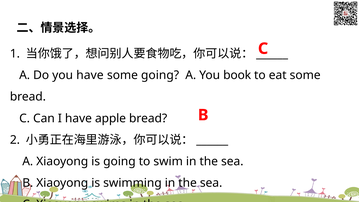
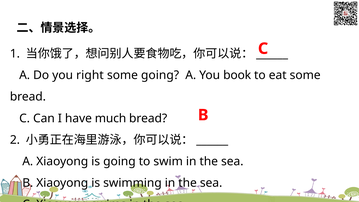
you have: have -> right
apple: apple -> much
